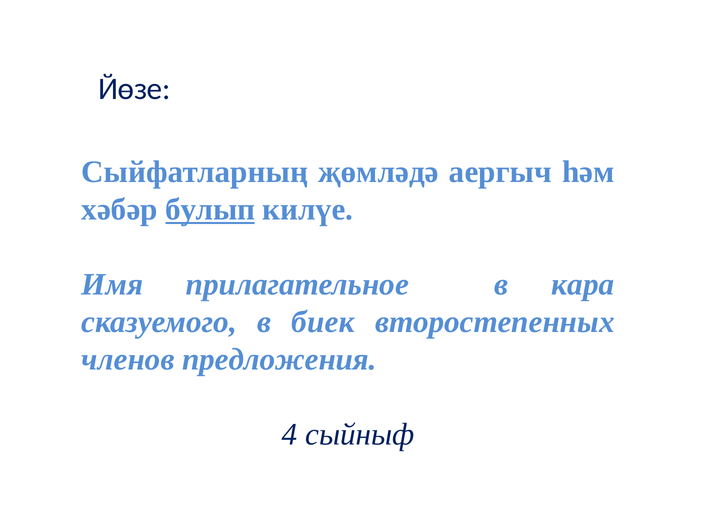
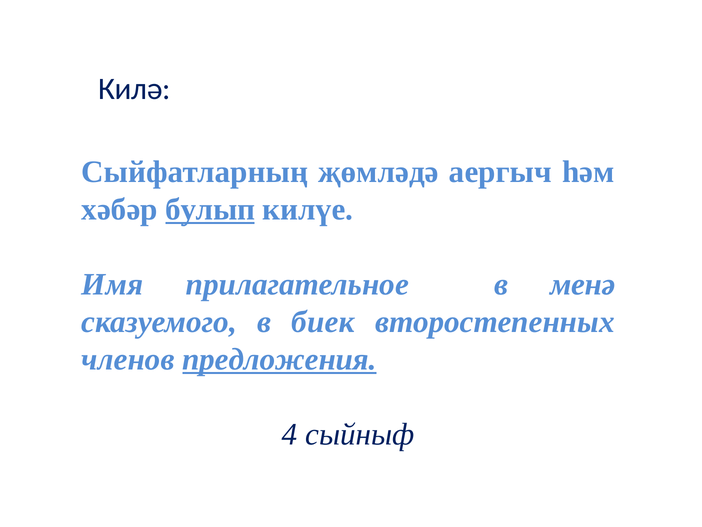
Йөзе: Йөзе -> Килә
кара: кара -> менә
предложения underline: none -> present
